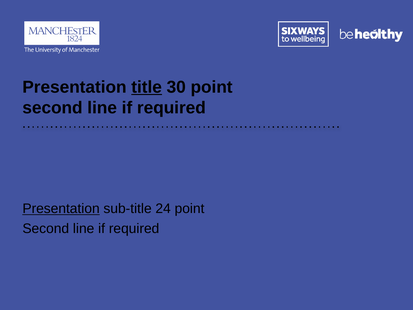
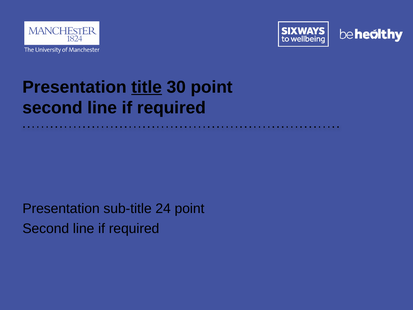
Presentation at (61, 209) underline: present -> none
